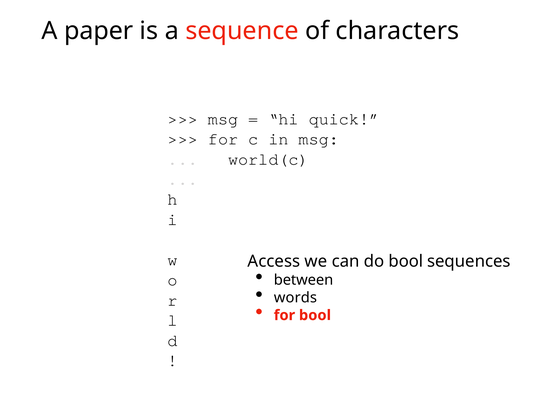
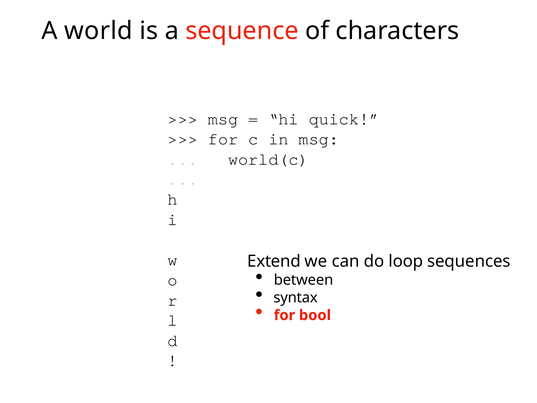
paper: paper -> world
Access: Access -> Extend
do bool: bool -> loop
words: words -> syntax
